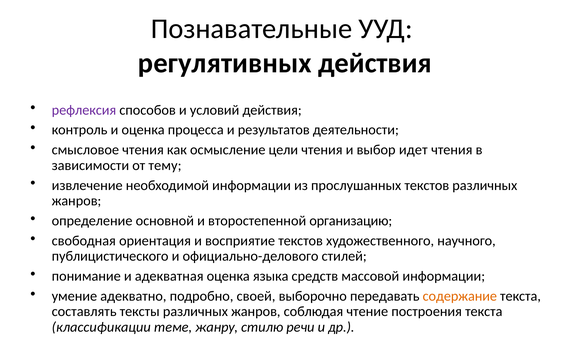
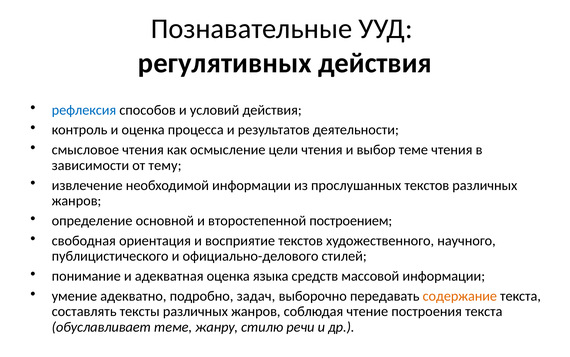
рефлексия colour: purple -> blue
выбор идет: идет -> теме
организацию: организацию -> построением
своей: своей -> задач
классификации: классификации -> обуславливает
